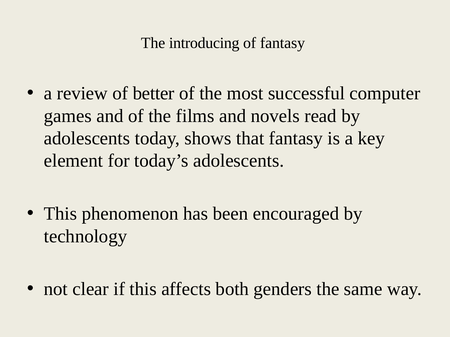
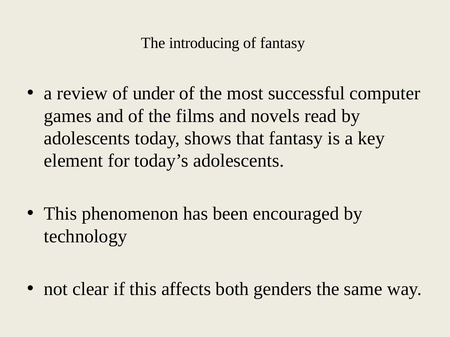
better: better -> under
